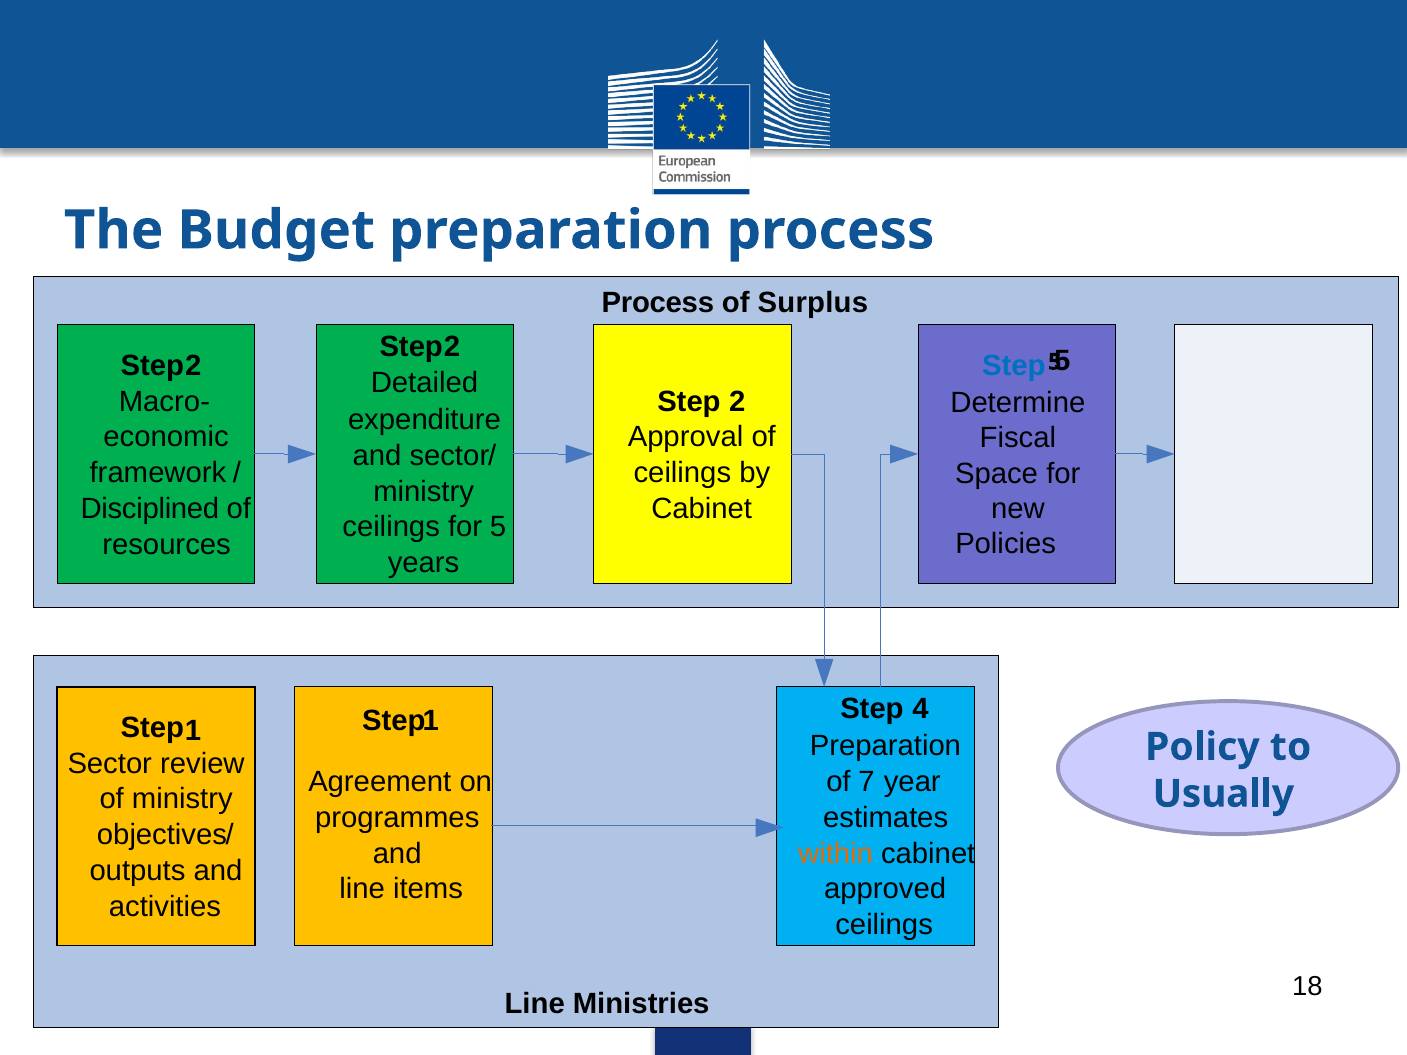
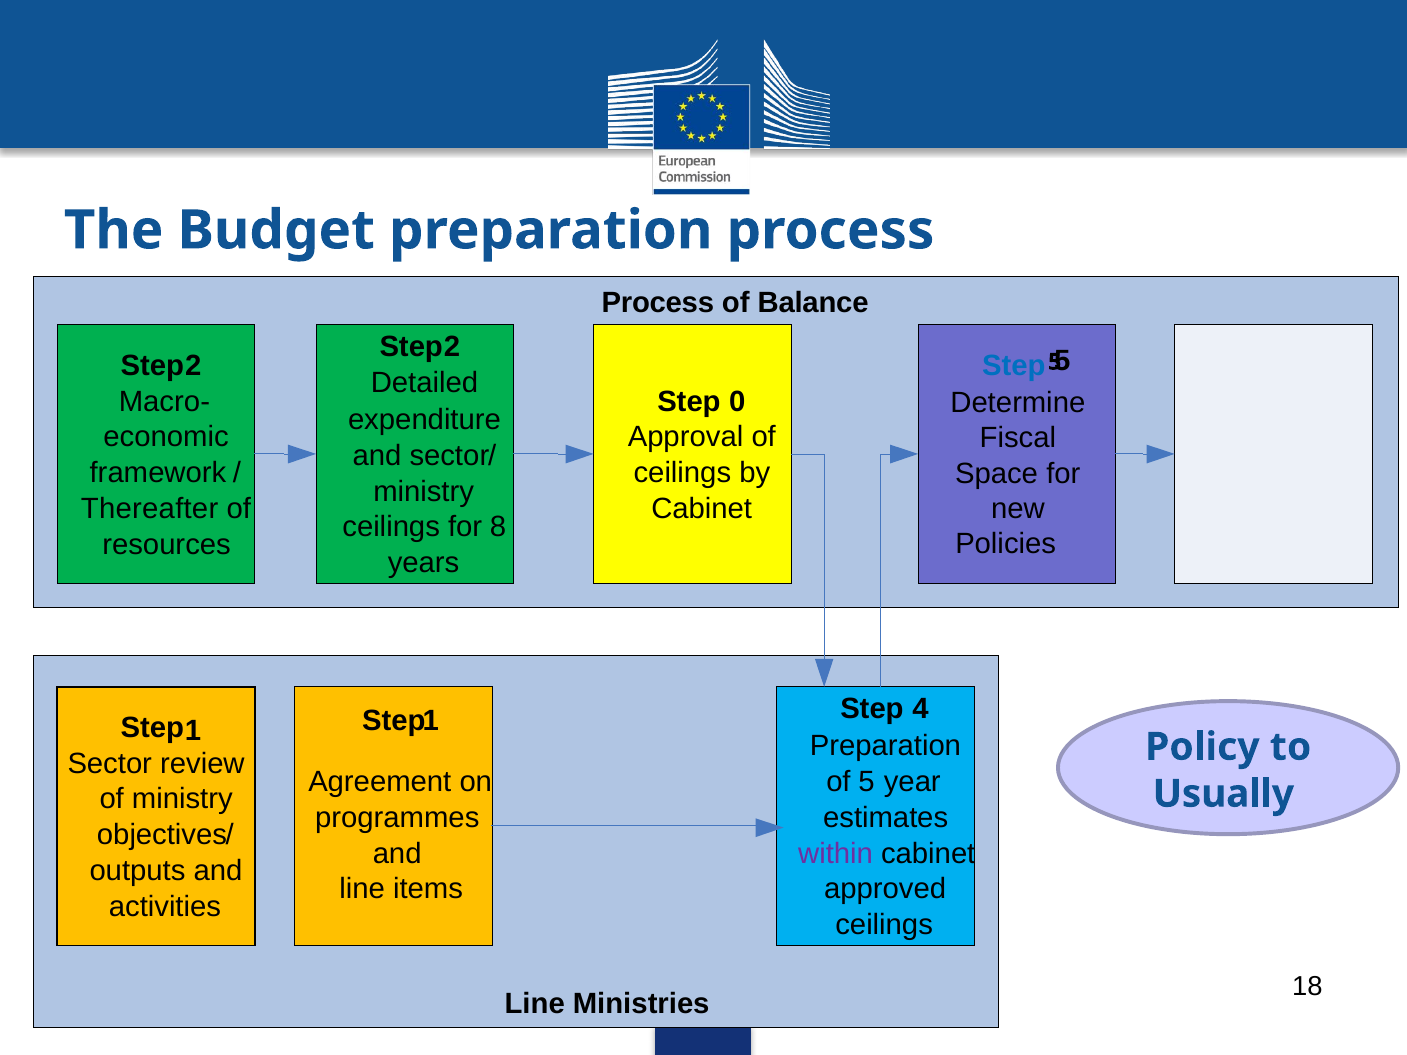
Surplus: Surplus -> Balance
2 at (737, 402): 2 -> 0
Disciplined: Disciplined -> Thereafter
for 5: 5 -> 8
of 7: 7 -> 5
within colour: orange -> purple
